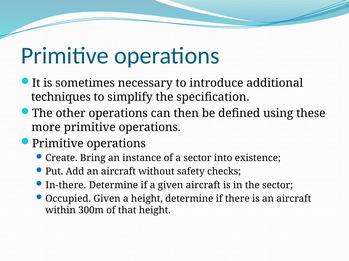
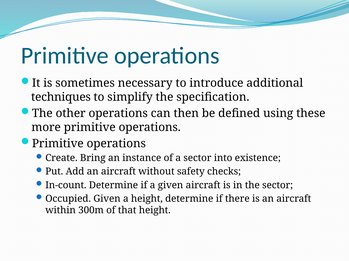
In-there: In-there -> In-count
